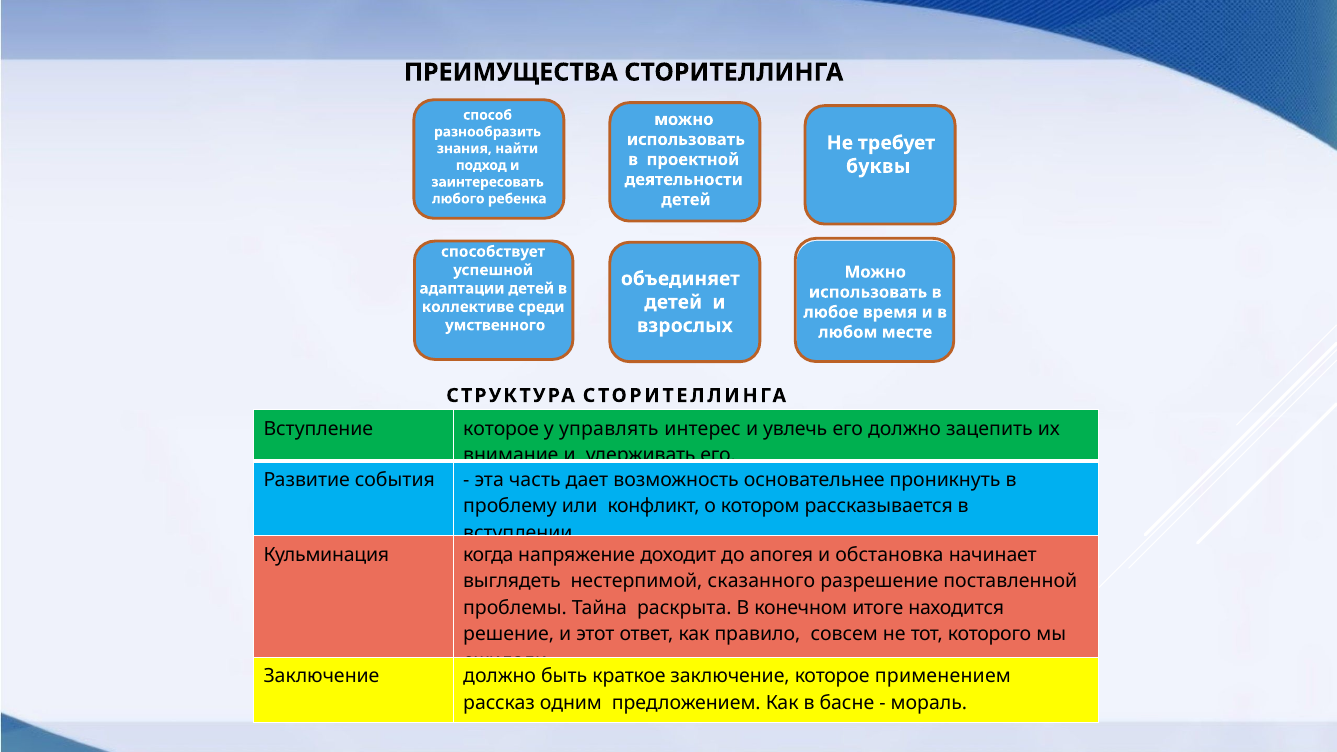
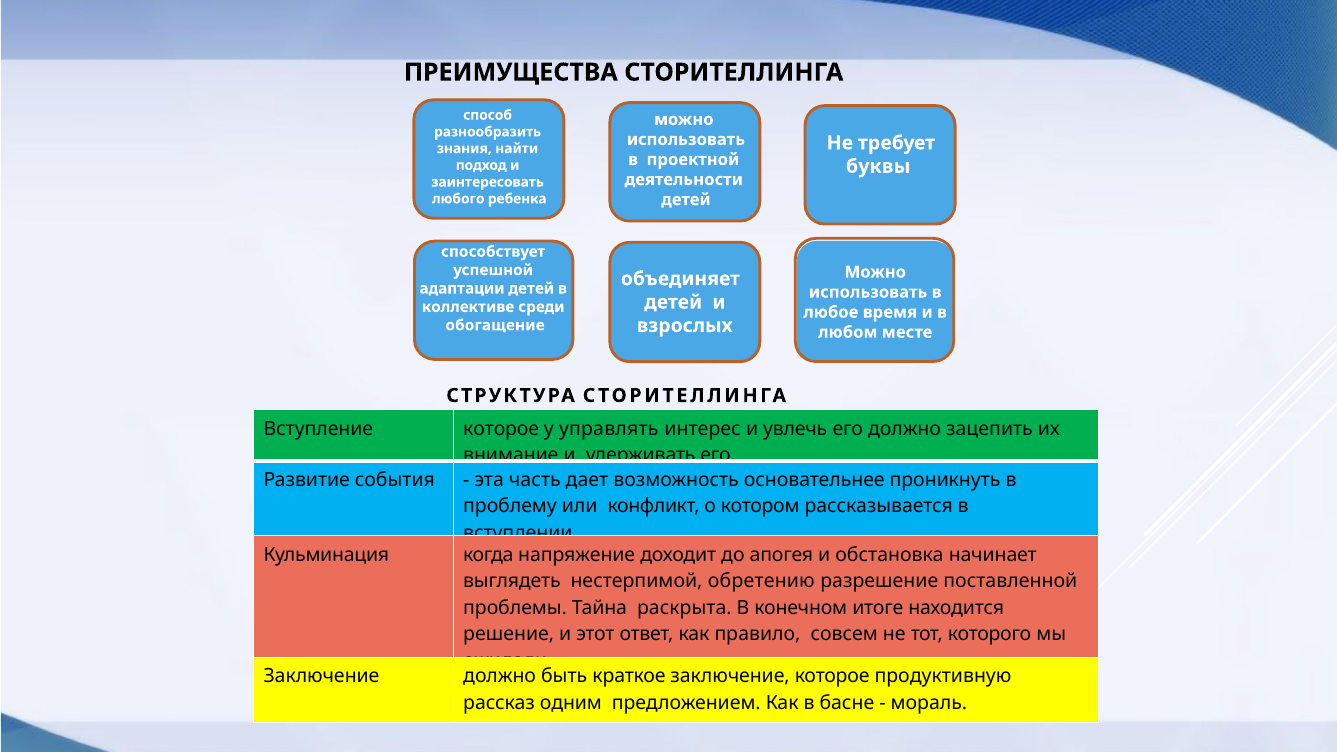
умственного: умственного -> обогащение
сказанного: сказанного -> обретению
применением: применением -> продуктивную
